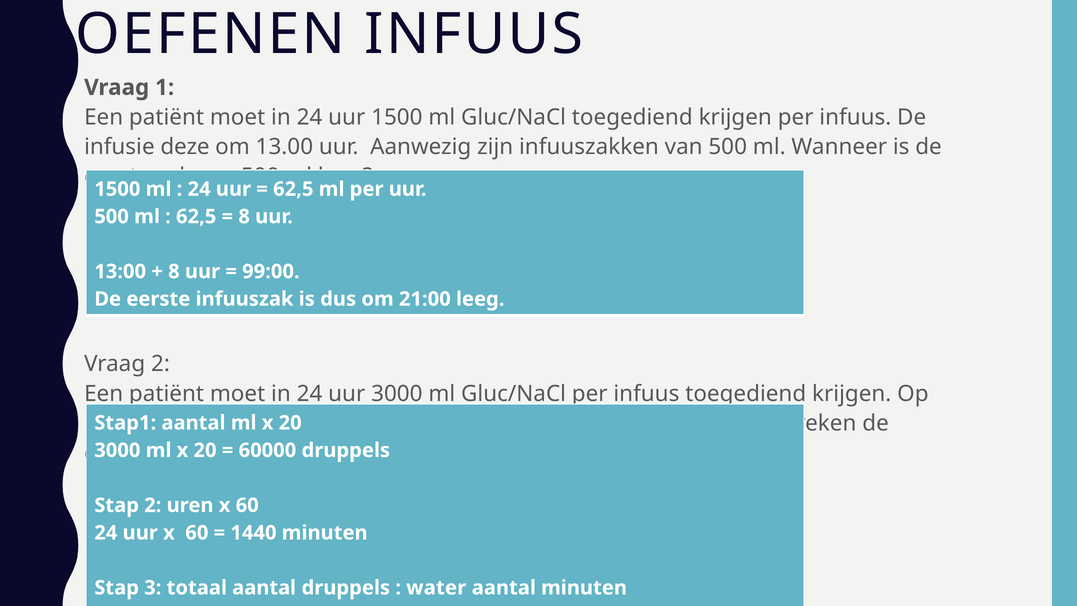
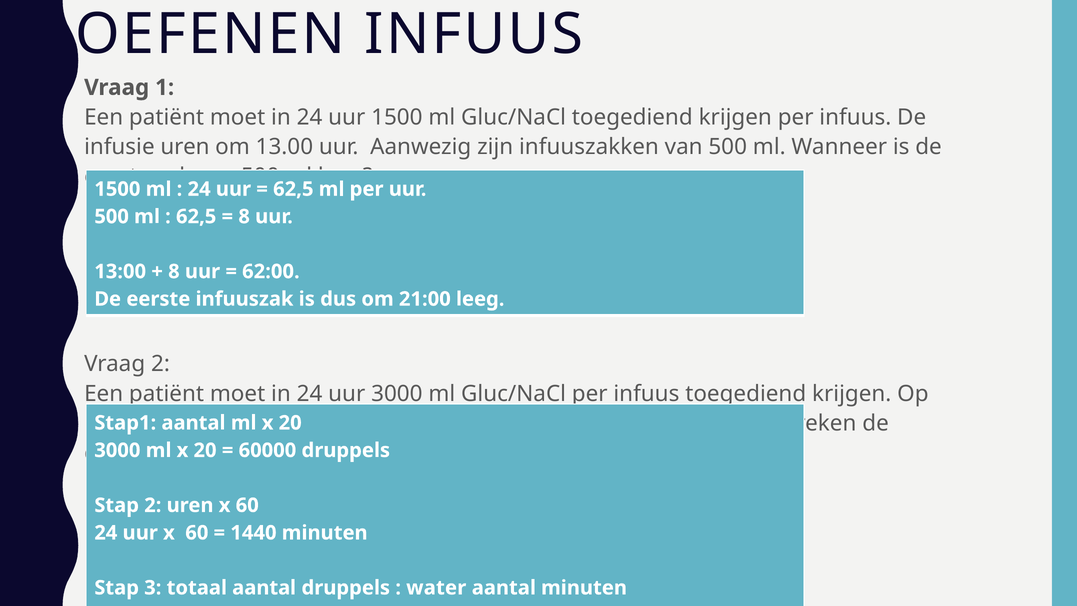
infusie deze: deze -> uren
99:00: 99:00 -> 62:00
